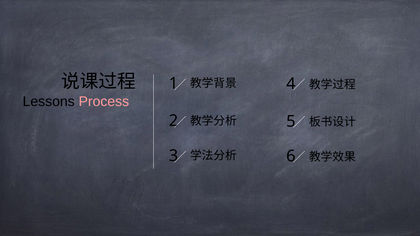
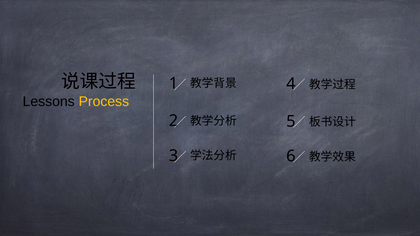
Process colour: pink -> yellow
